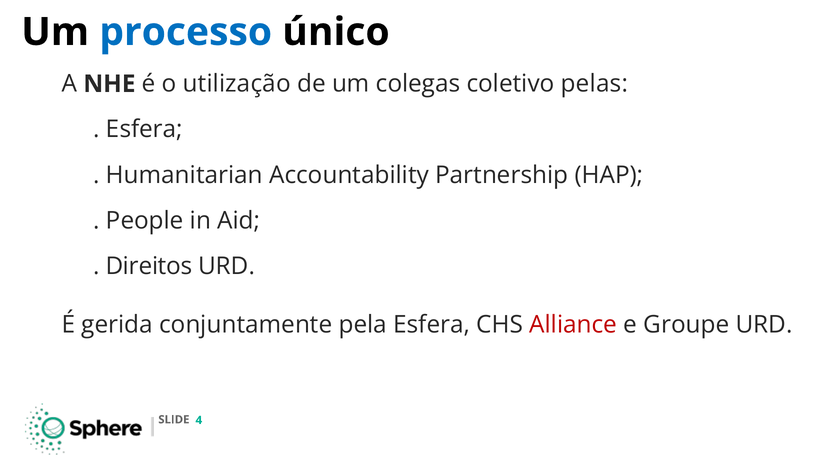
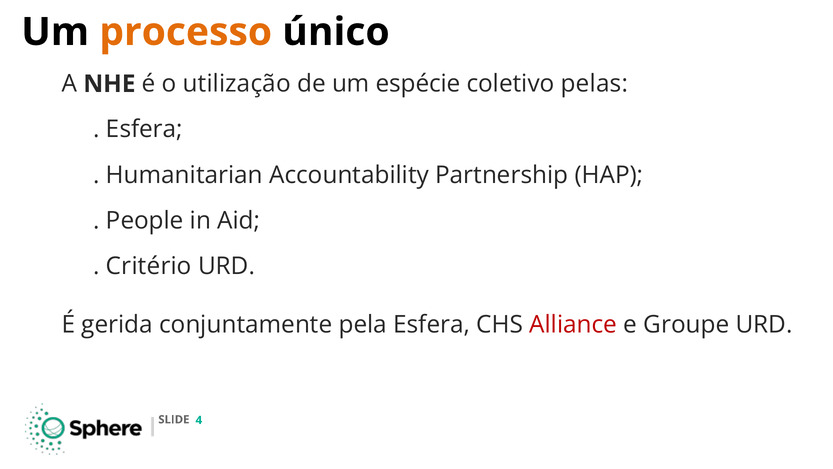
processo colour: blue -> orange
colegas: colegas -> espécie
Direitos: Direitos -> Critério
